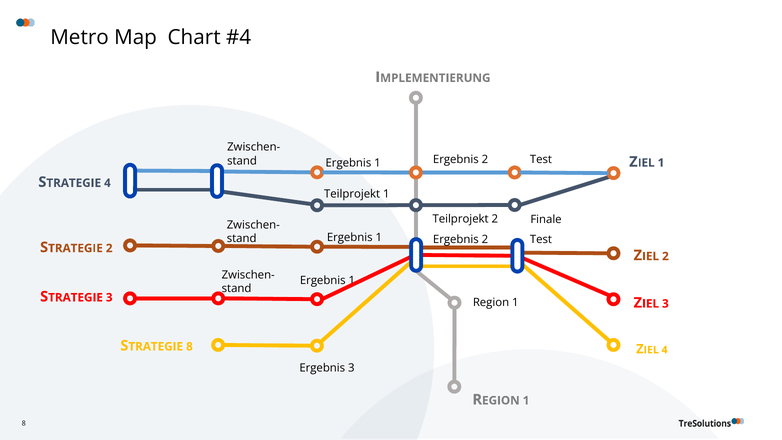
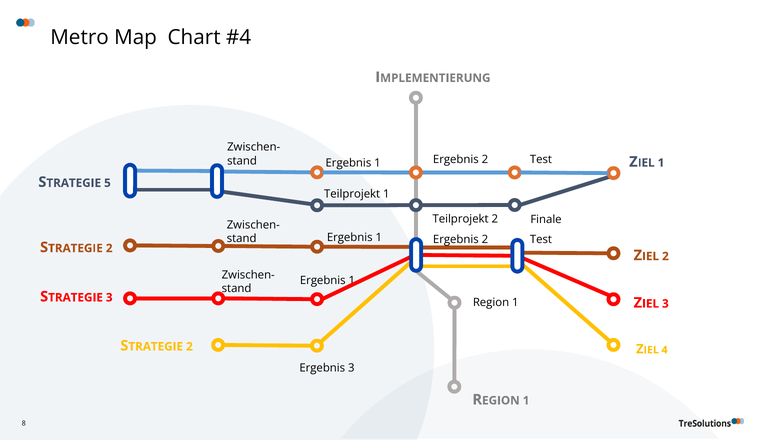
4 at (107, 183): 4 -> 5
8 at (189, 347): 8 -> 2
